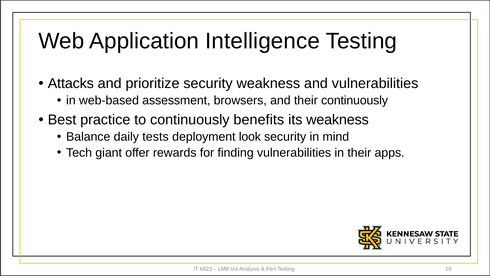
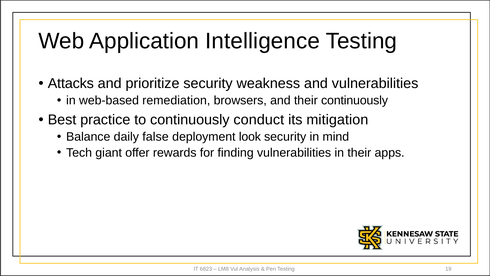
assessment: assessment -> remediation
benefits: benefits -> conduct
its weakness: weakness -> mitigation
tests: tests -> false
